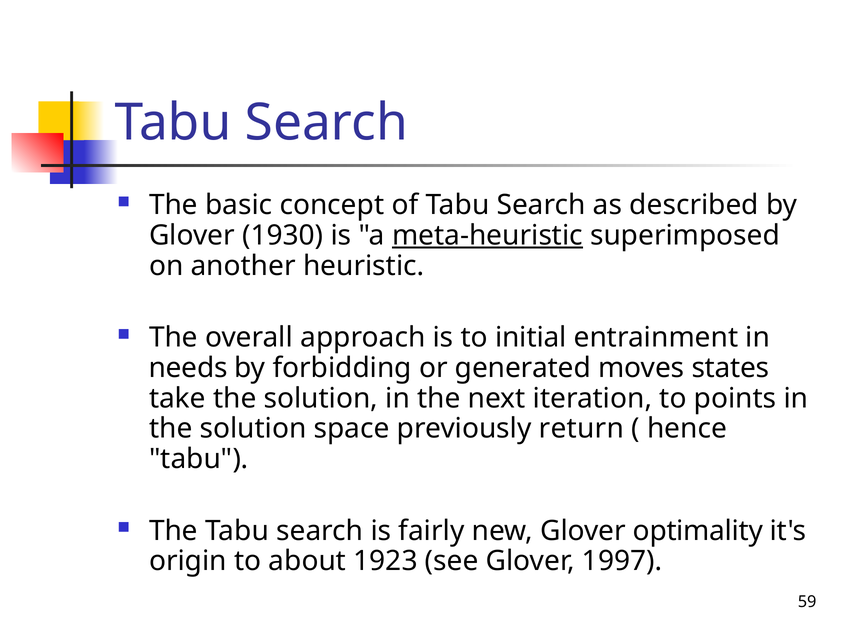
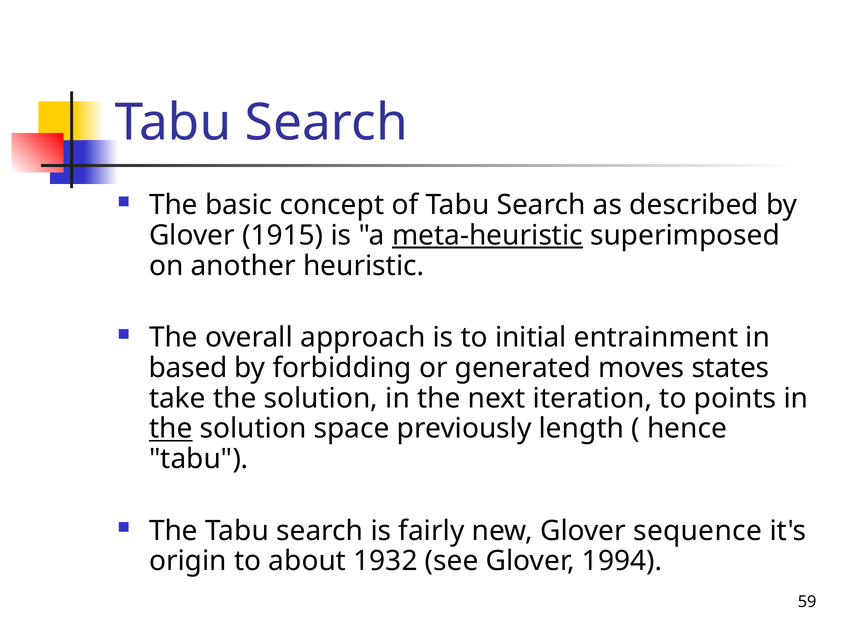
1930: 1930 -> 1915
needs: needs -> based
the at (171, 429) underline: none -> present
return: return -> length
optimality: optimality -> sequence
1923: 1923 -> 1932
1997: 1997 -> 1994
